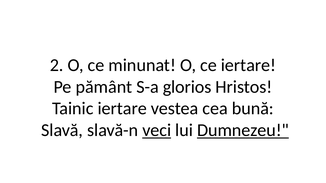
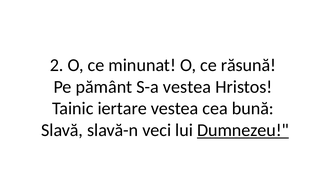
ce iertare: iertare -> răsună
S-a glorios: glorios -> vestea
veci underline: present -> none
